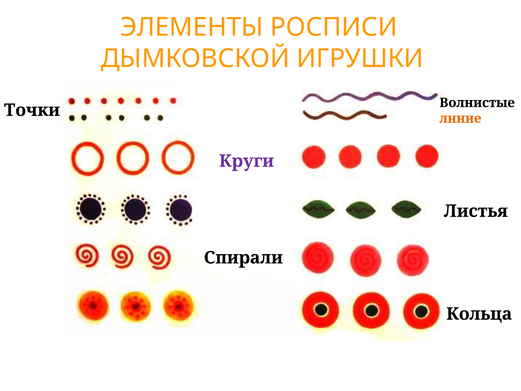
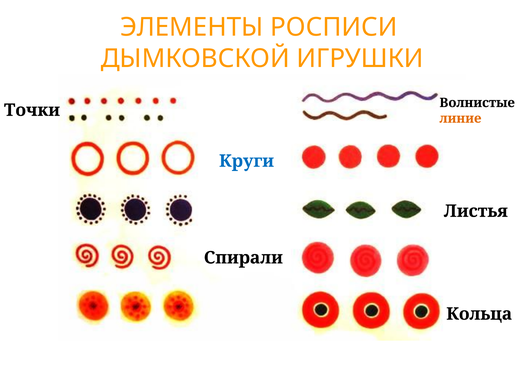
Круги colour: purple -> blue
